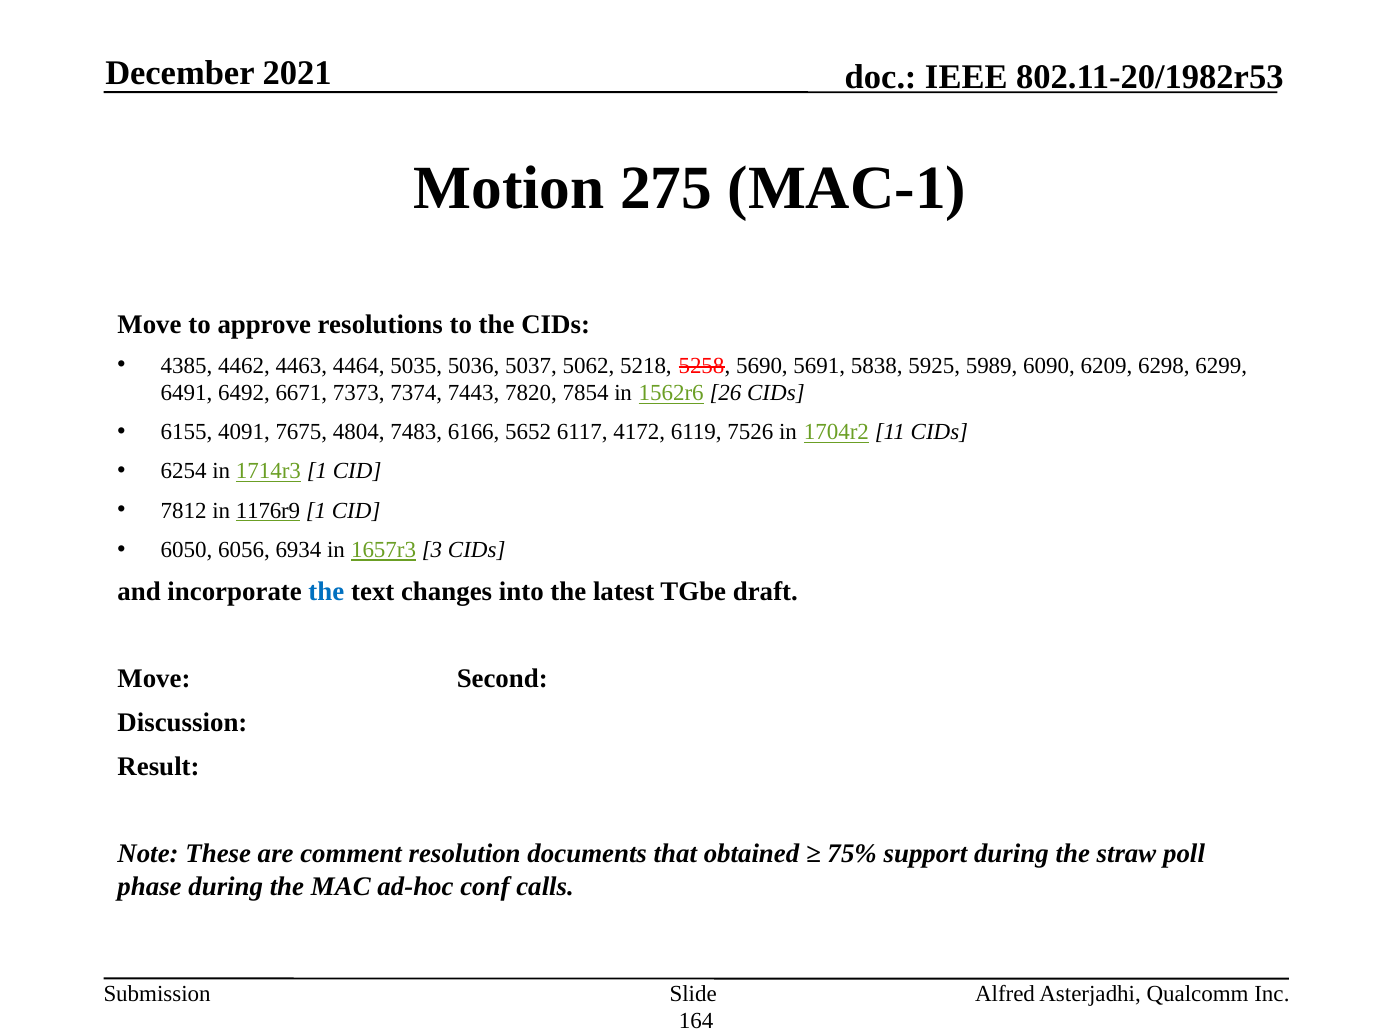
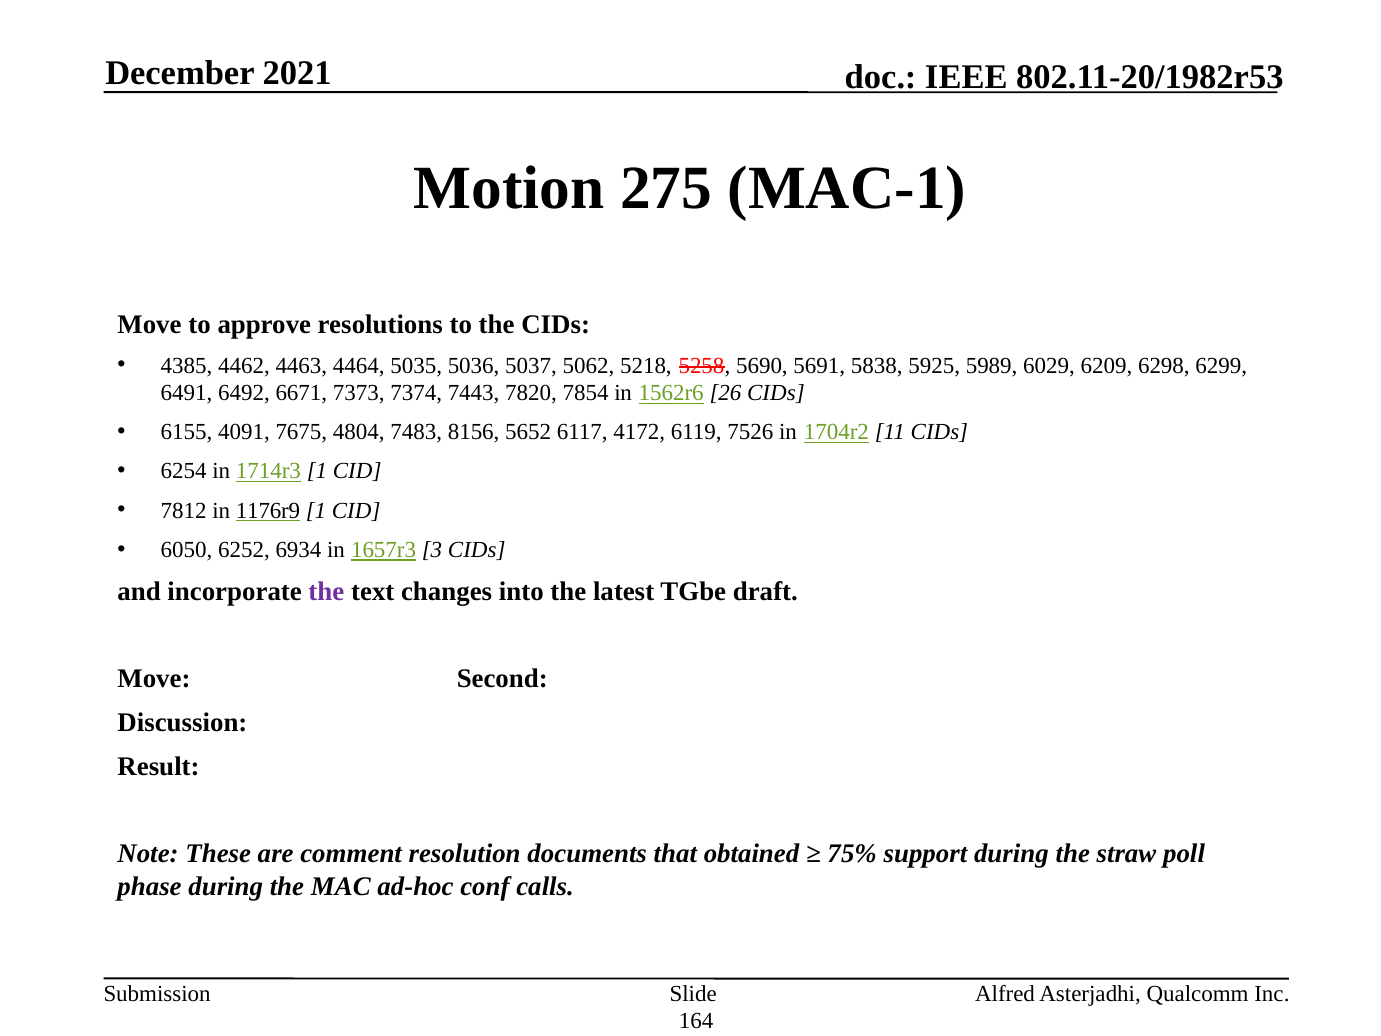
6090: 6090 -> 6029
6166: 6166 -> 8156
6056: 6056 -> 6252
the at (326, 591) colour: blue -> purple
